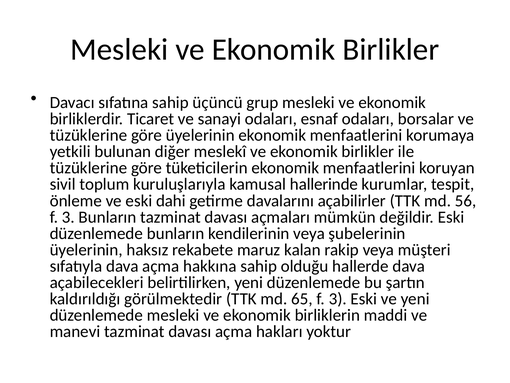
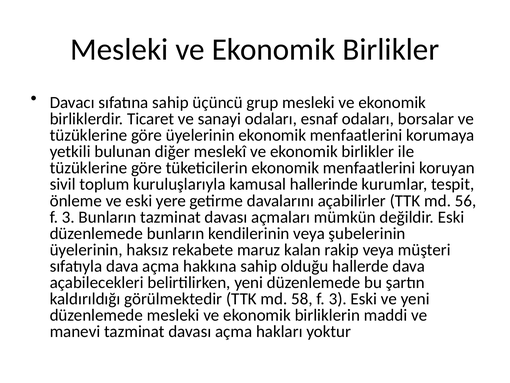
dahi: dahi -> yere
65: 65 -> 58
